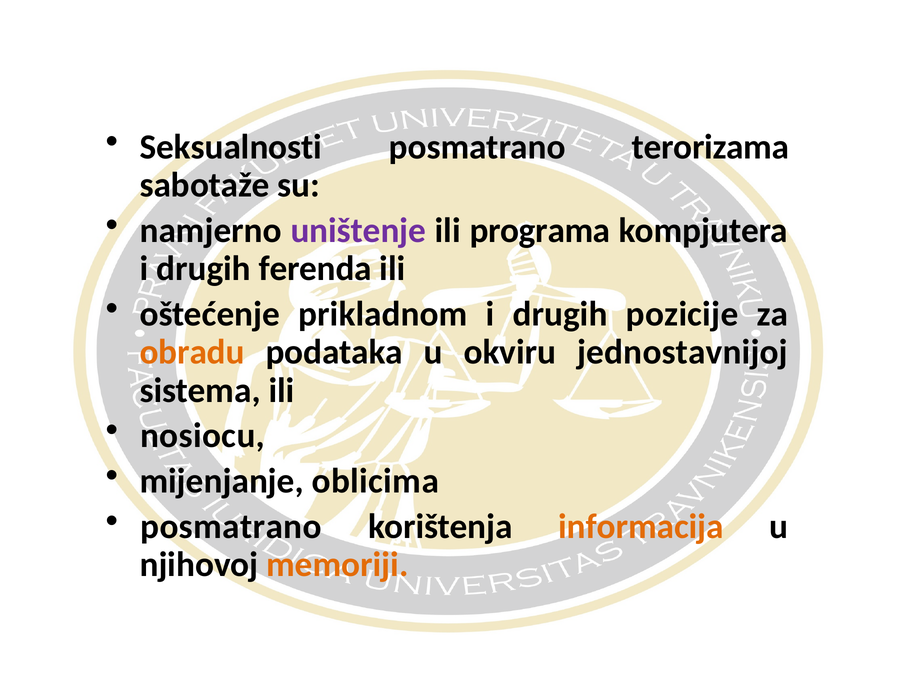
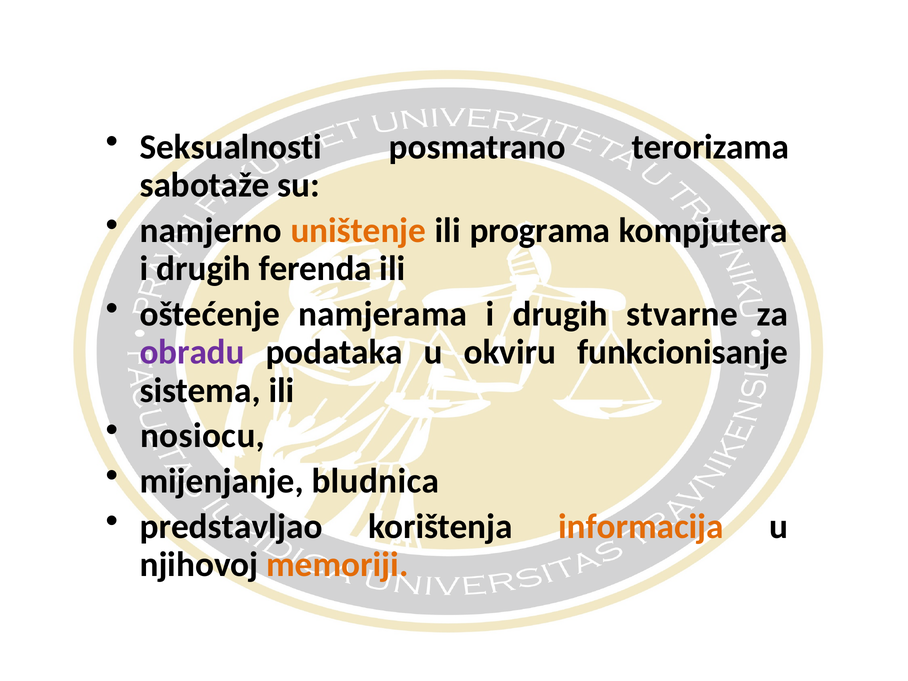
uništenje colour: purple -> orange
prikladnom: prikladnom -> namjerama
pozicije: pozicije -> stvarne
obradu colour: orange -> purple
jednostavnijoj: jednostavnijoj -> funkcionisanje
oblicima: oblicima -> bludnica
posmatrano at (231, 527): posmatrano -> predstavljao
